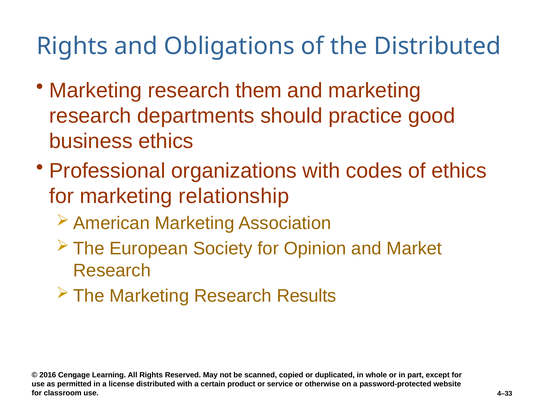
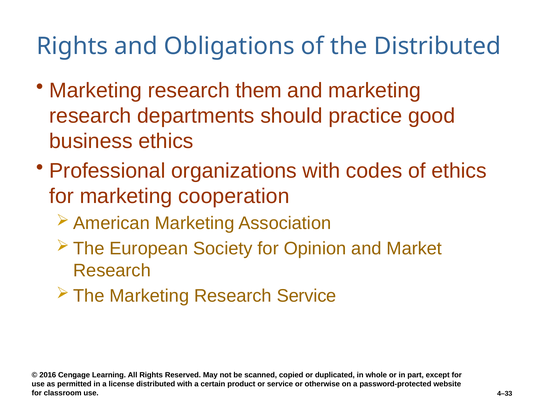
relationship: relationship -> cooperation
Research Results: Results -> Service
